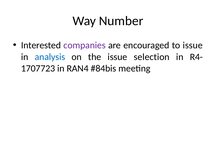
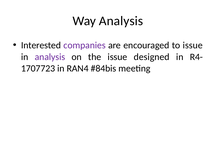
Way Number: Number -> Analysis
analysis at (50, 57) colour: blue -> purple
selection: selection -> designed
